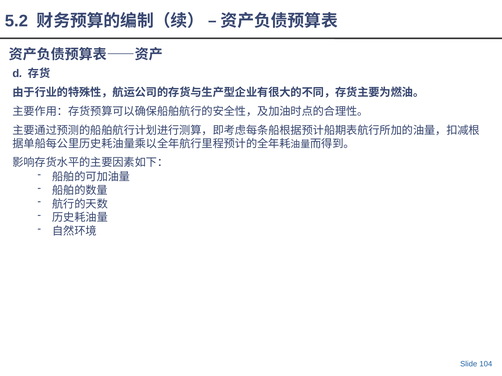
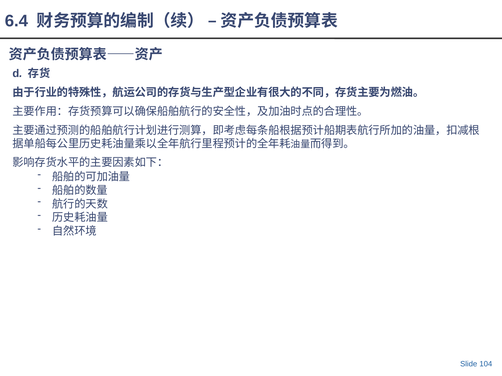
5.2: 5.2 -> 6.4
